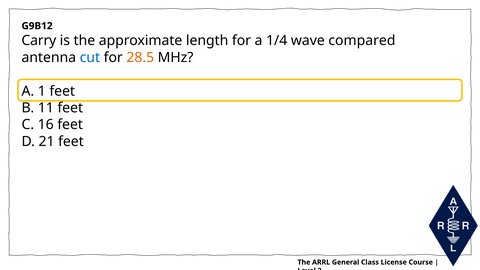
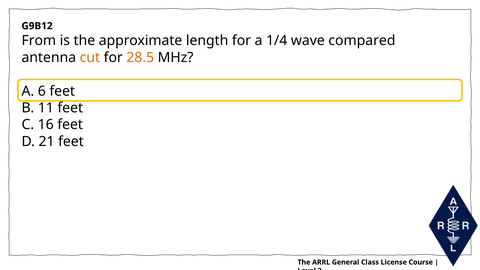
Carry: Carry -> From
cut colour: blue -> orange
1: 1 -> 6
